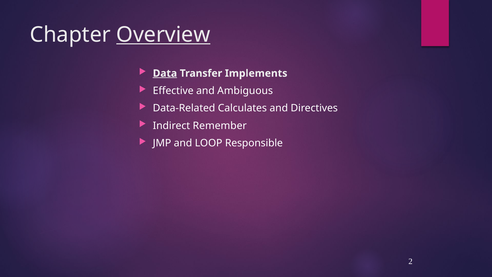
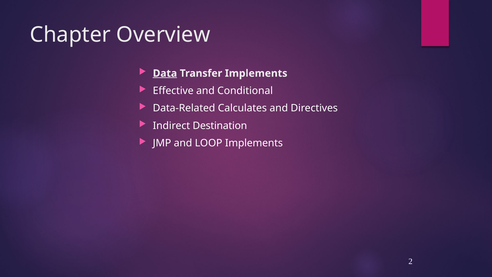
Overview underline: present -> none
Ambiguous: Ambiguous -> Conditional
Remember: Remember -> Destination
LOOP Responsible: Responsible -> Implements
